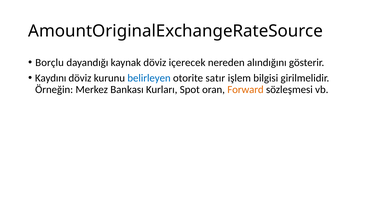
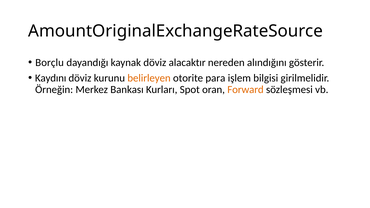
içerecek: içerecek -> alacaktır
belirleyen colour: blue -> orange
satır: satır -> para
